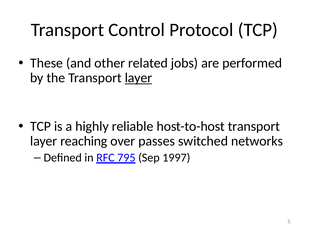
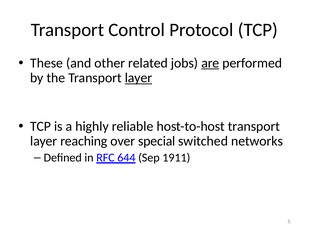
are underline: none -> present
passes: passes -> special
795: 795 -> 644
1997: 1997 -> 1911
